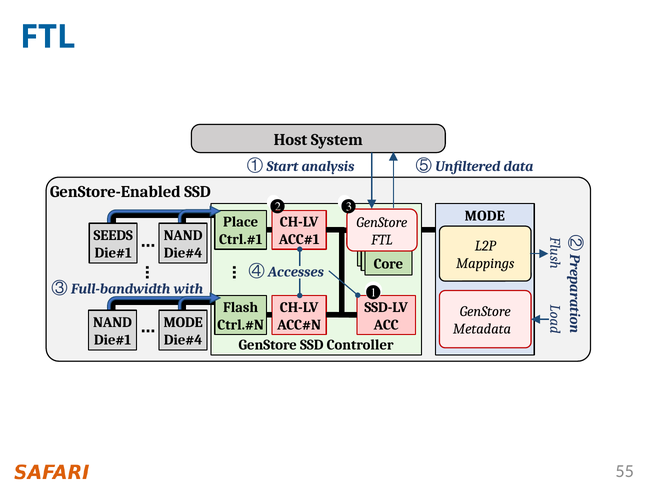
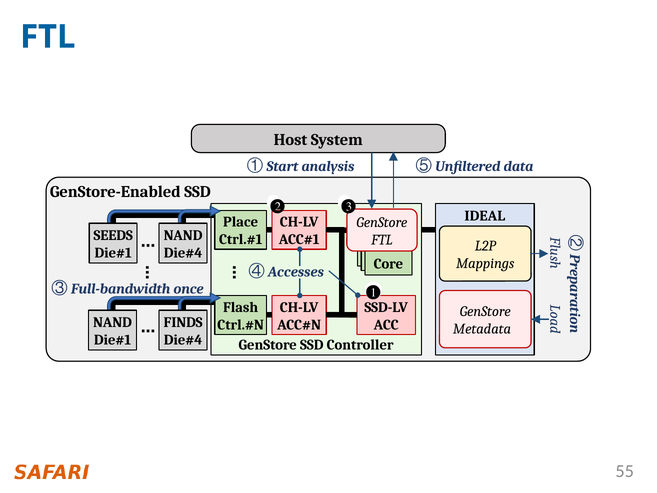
MODE at (485, 216): MODE -> IDEAL
with: with -> once
MODE at (183, 322): MODE -> FINDS
